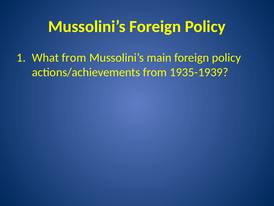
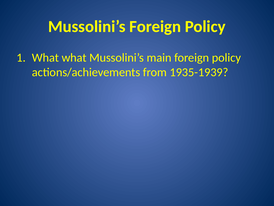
What from: from -> what
